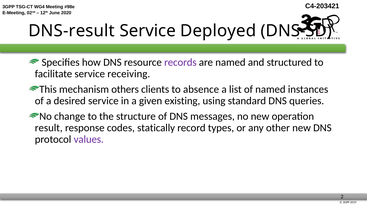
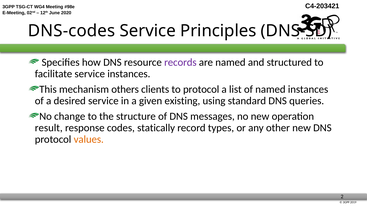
DNS-result: DNS-result -> DNS-codes
Deployed: Deployed -> Principles
service receiving: receiving -> instances
to absence: absence -> protocol
values colour: purple -> orange
